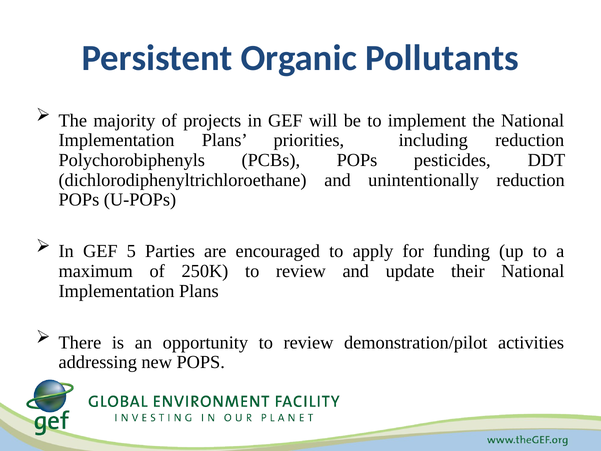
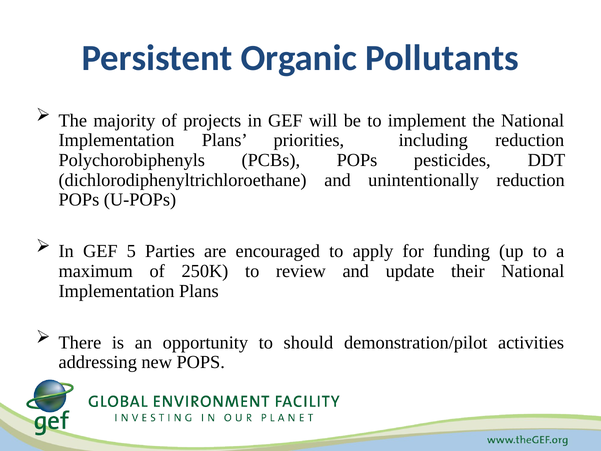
opportunity to review: review -> should
